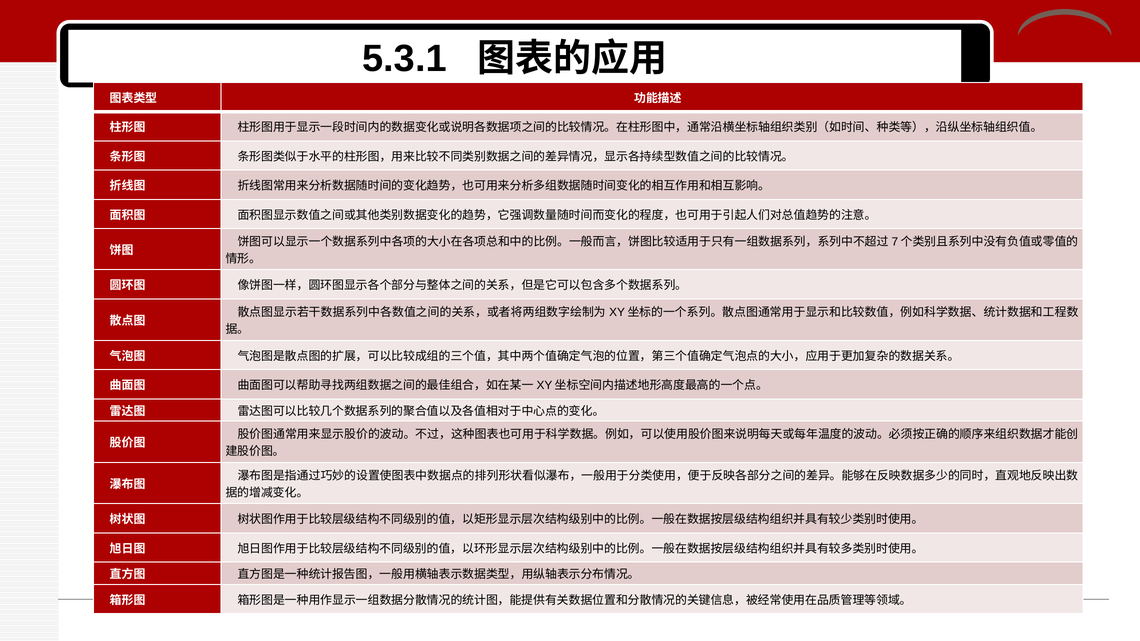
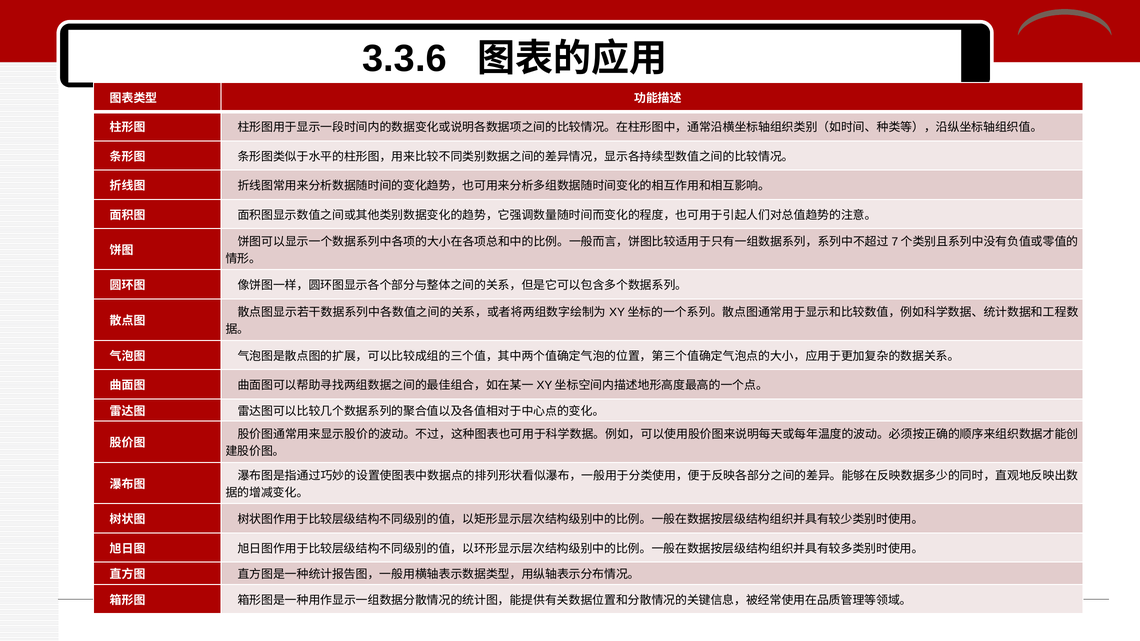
5.3.1: 5.3.1 -> 3.3.6
